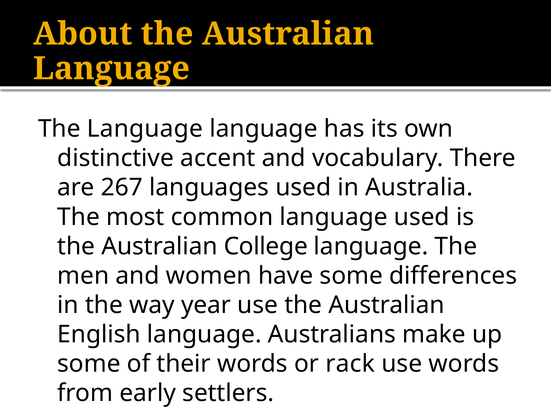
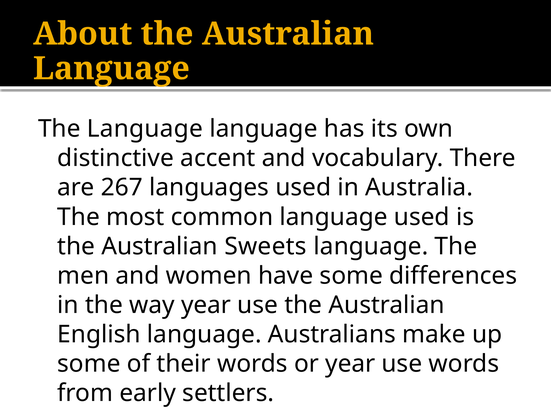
College: College -> Sweets
or rack: rack -> year
